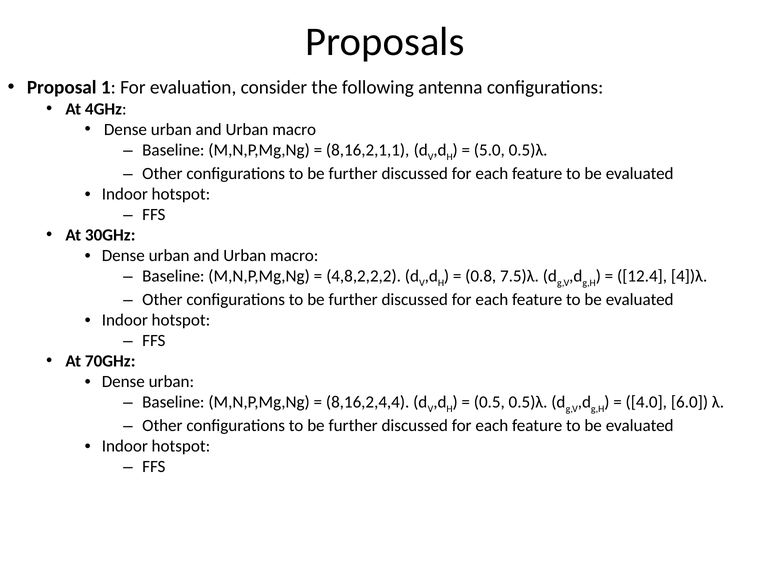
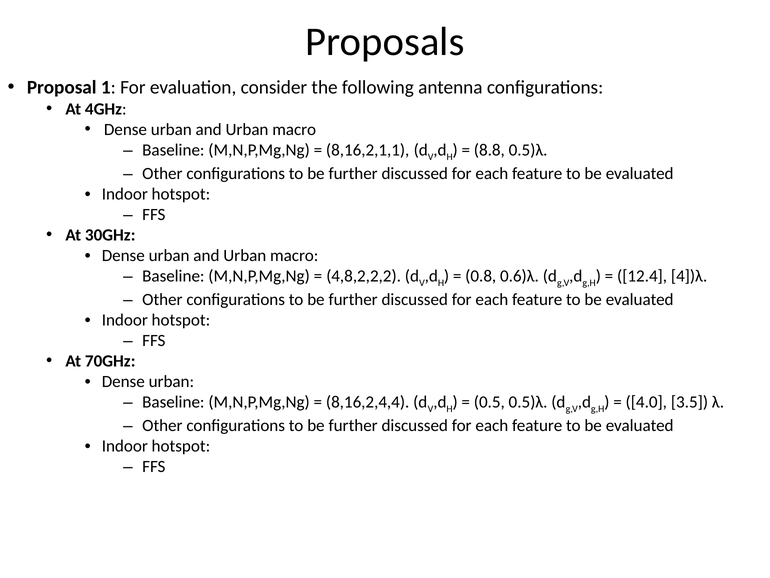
5.0: 5.0 -> 8.8
7.5)λ: 7.5)λ -> 0.6)λ
6.0: 6.0 -> 3.5
